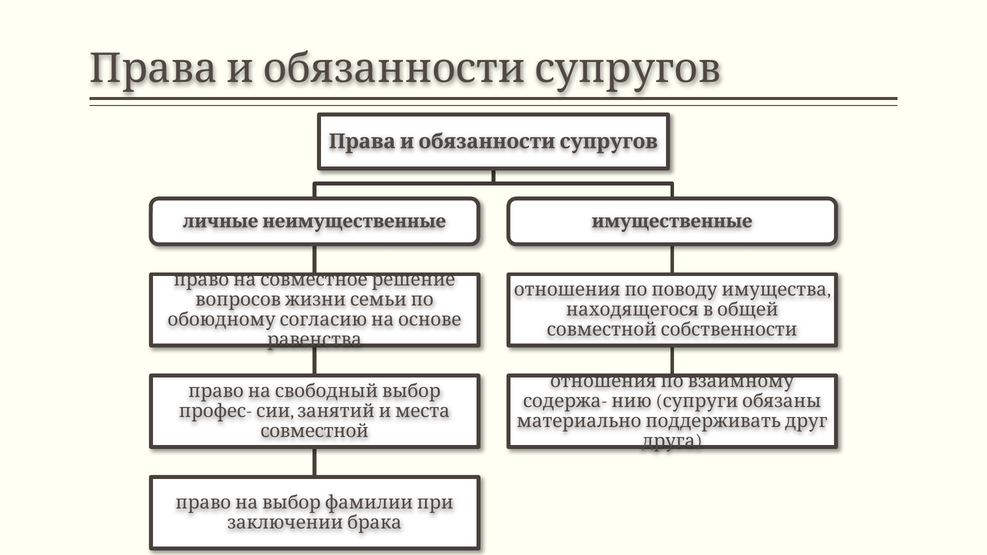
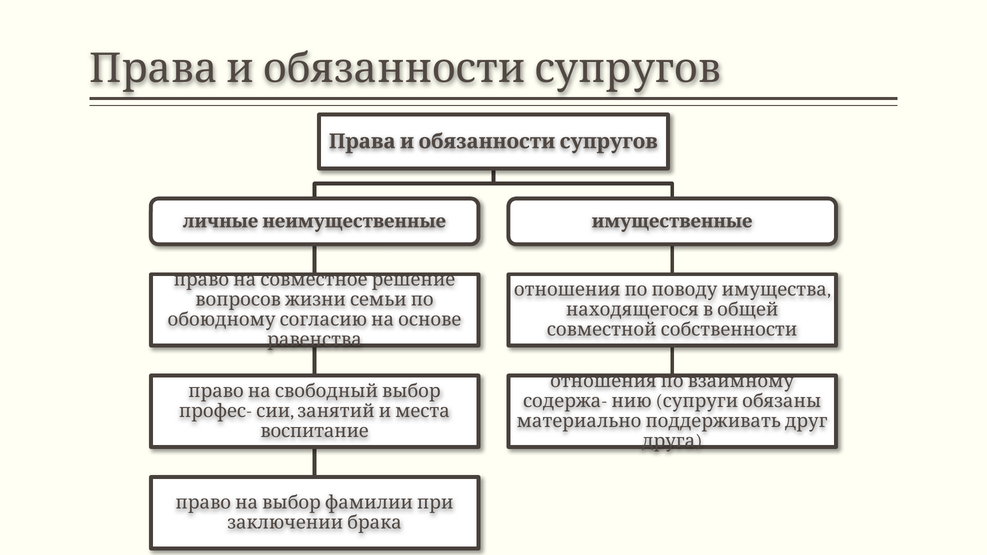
совместной: совместной -> воспитание
